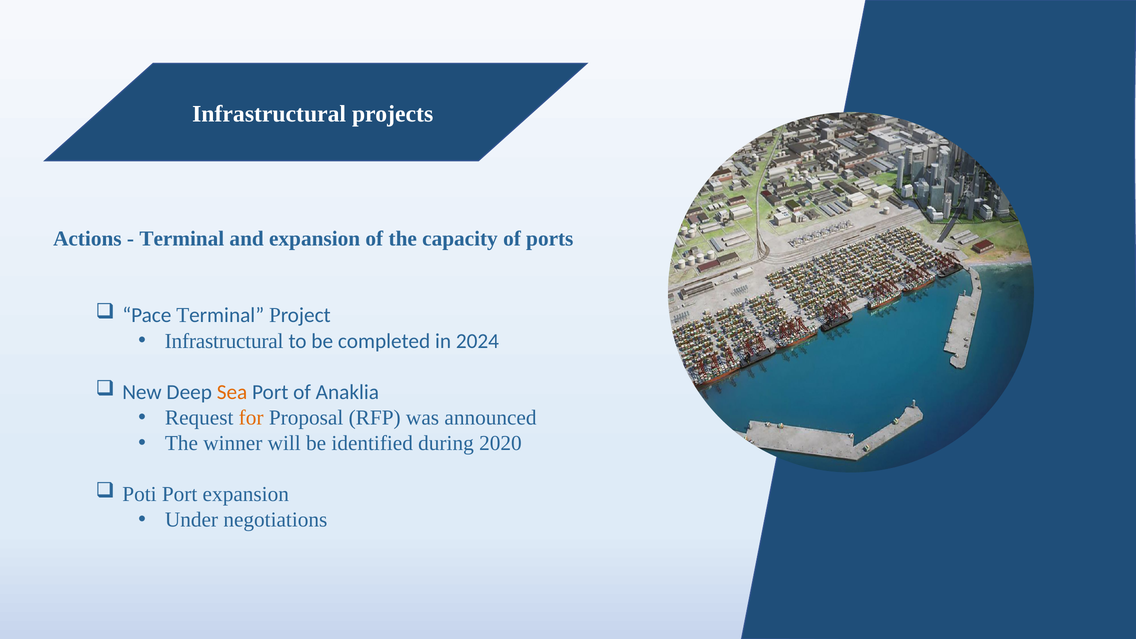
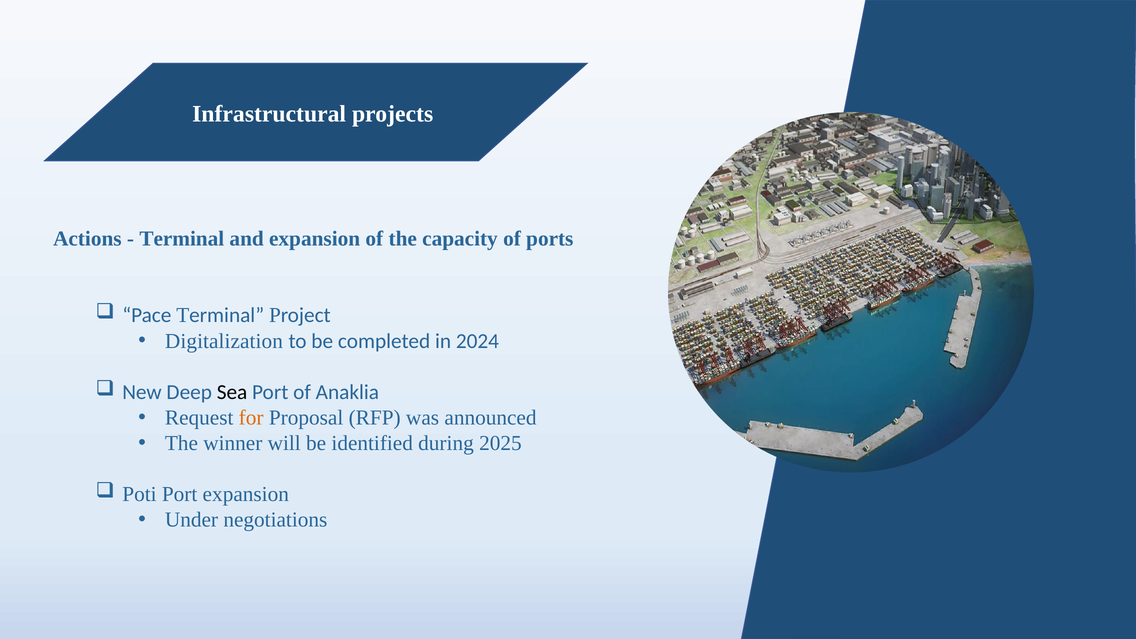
Infrastructural at (224, 341): Infrastructural -> Digitalization
Sea colour: orange -> black
2020: 2020 -> 2025
